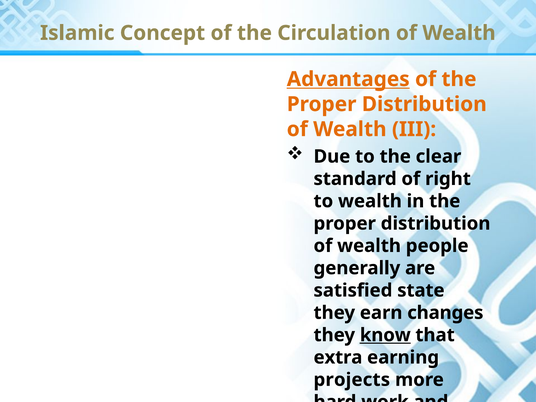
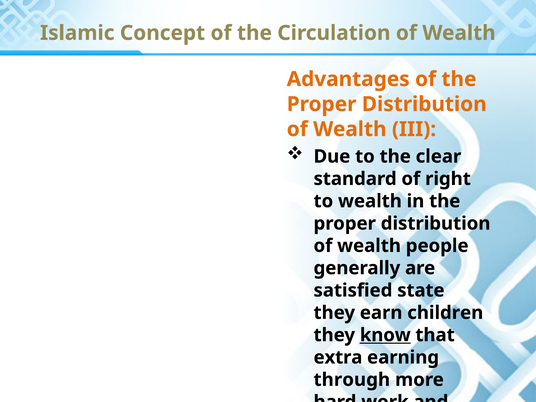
Advantages underline: present -> none
changes: changes -> children
projects: projects -> through
